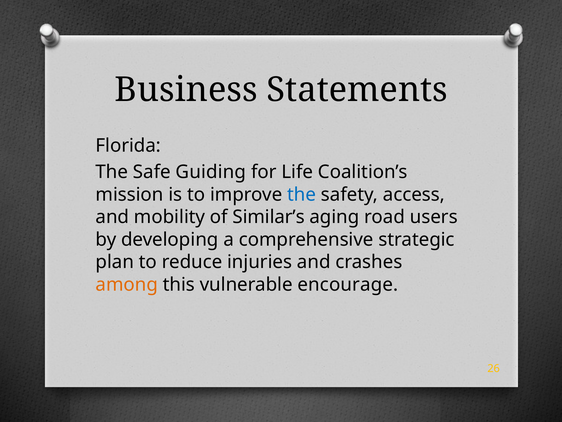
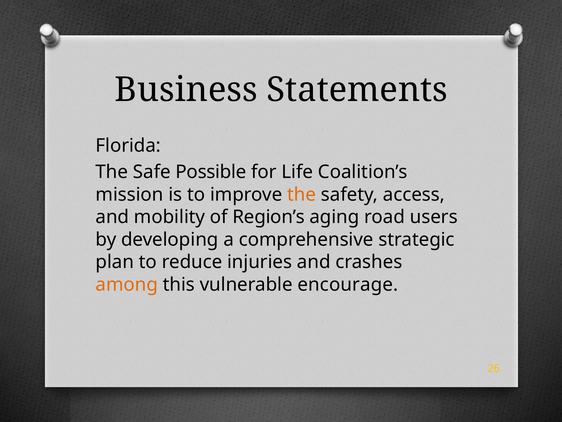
Guiding: Guiding -> Possible
the at (302, 194) colour: blue -> orange
Similar’s: Similar’s -> Region’s
